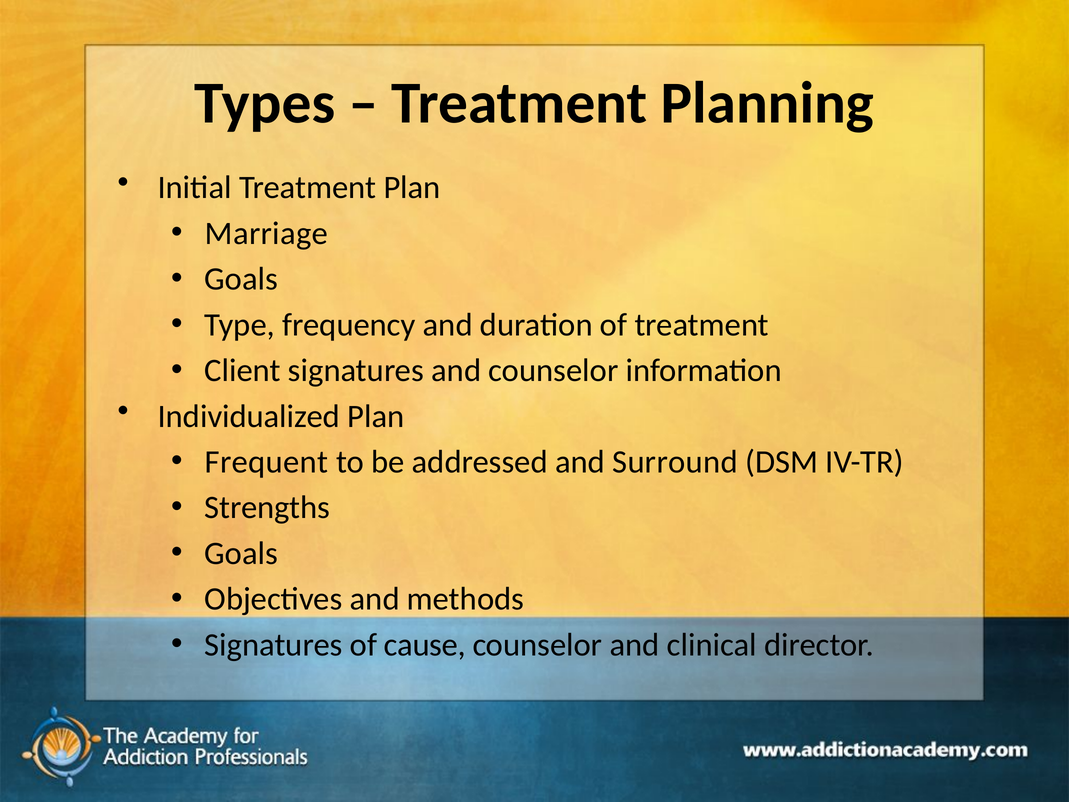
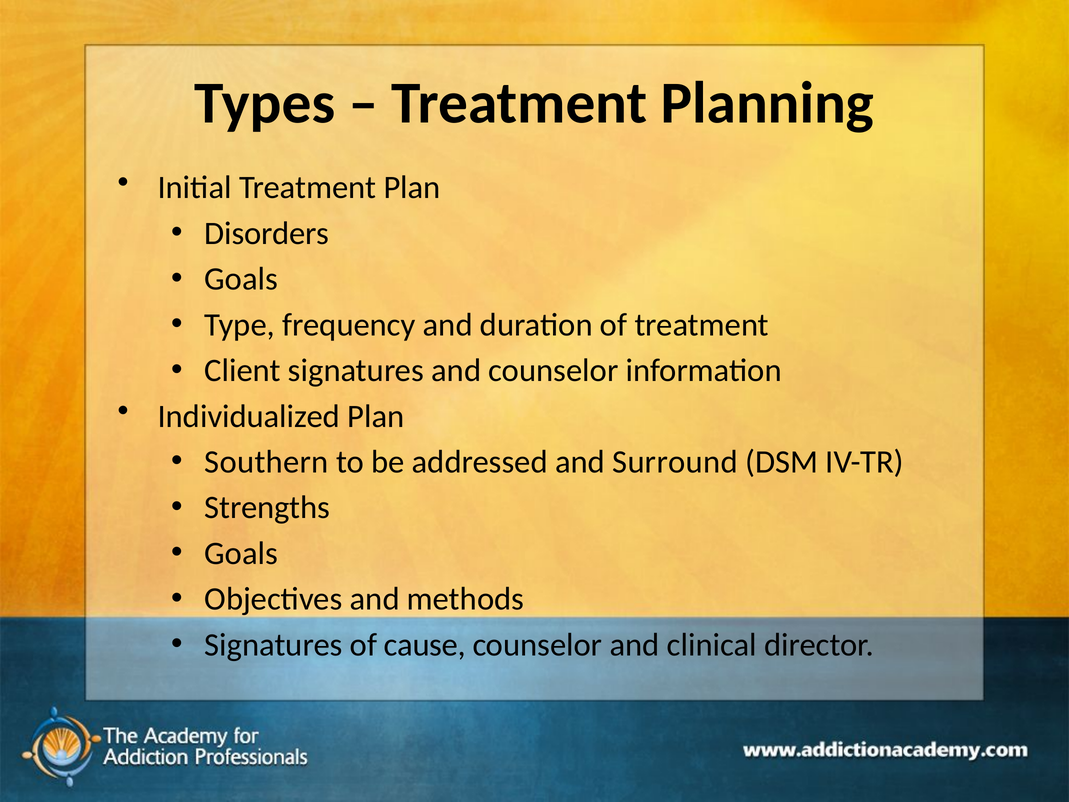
Marriage: Marriage -> Disorders
Frequent: Frequent -> Southern
